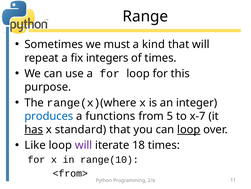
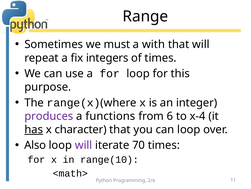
kind: kind -> with
produces colour: blue -> purple
5: 5 -> 6
x-7: x-7 -> x-4
standard: standard -> character
loop at (189, 129) underline: present -> none
Like: Like -> Also
18: 18 -> 70
<from>: <from> -> <math>
